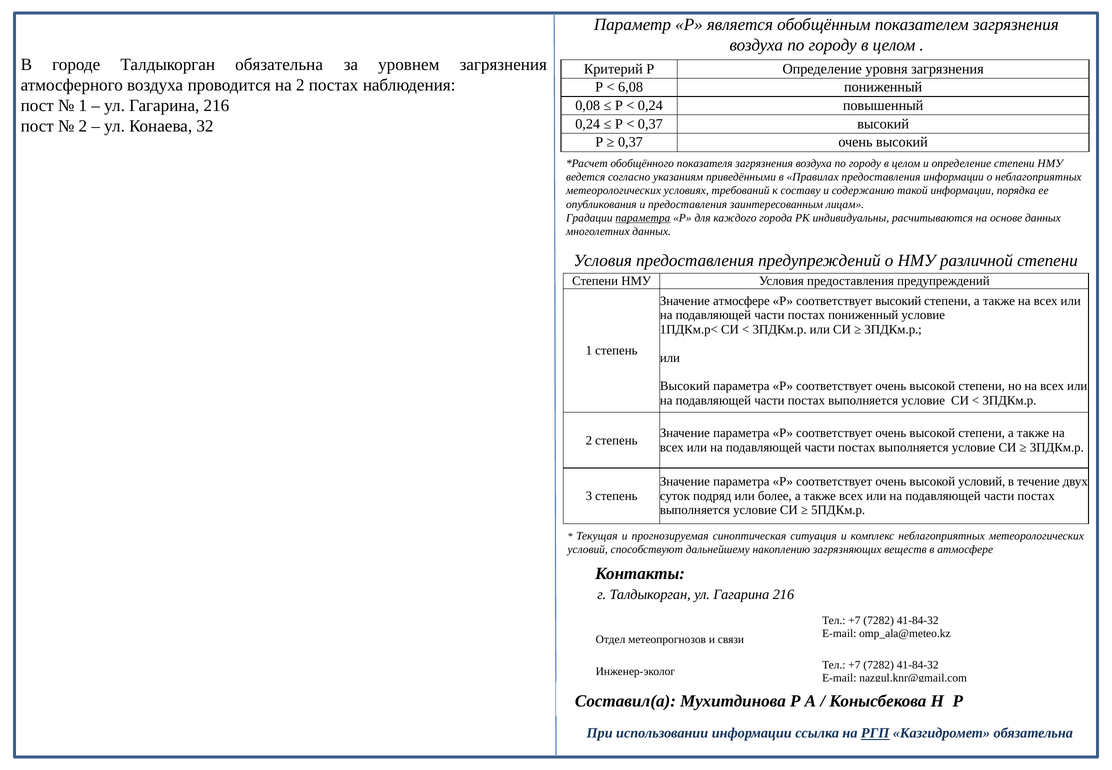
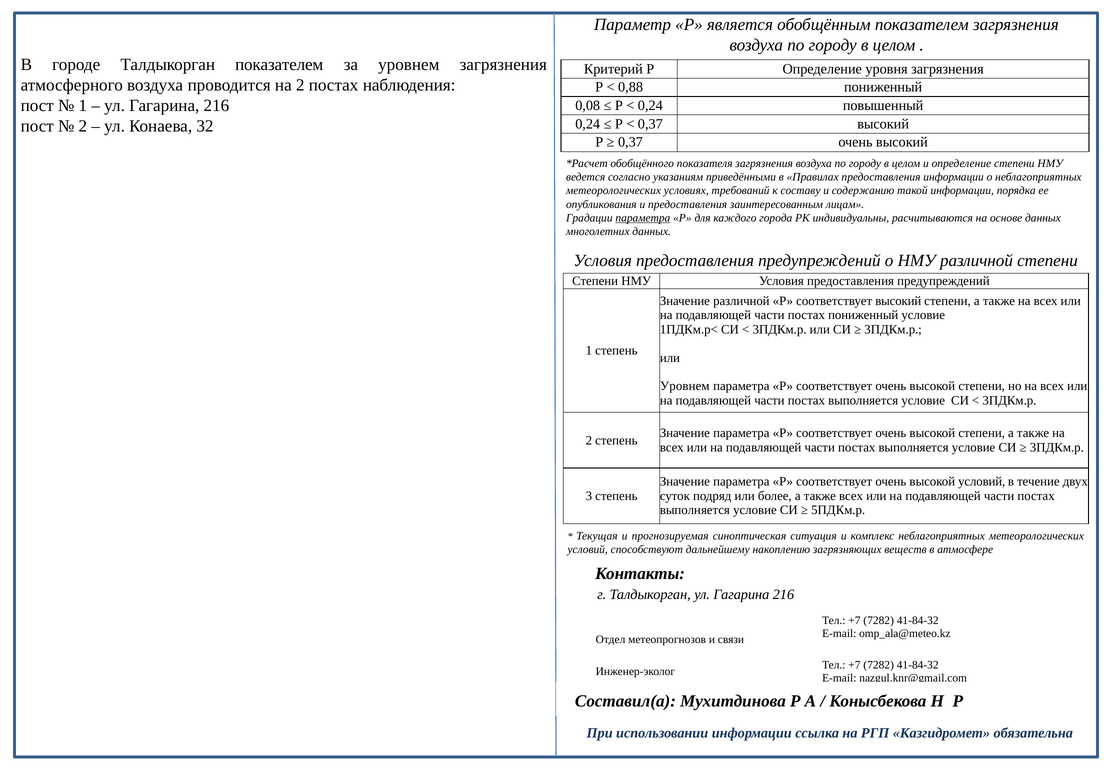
Талдыкорган обязательна: обязательна -> показателем
6,08: 6,08 -> 0,88
Значение атмосфере: атмосфере -> различной
Высокий at (685, 386): Высокий -> Уровнем
РГП underline: present -> none
